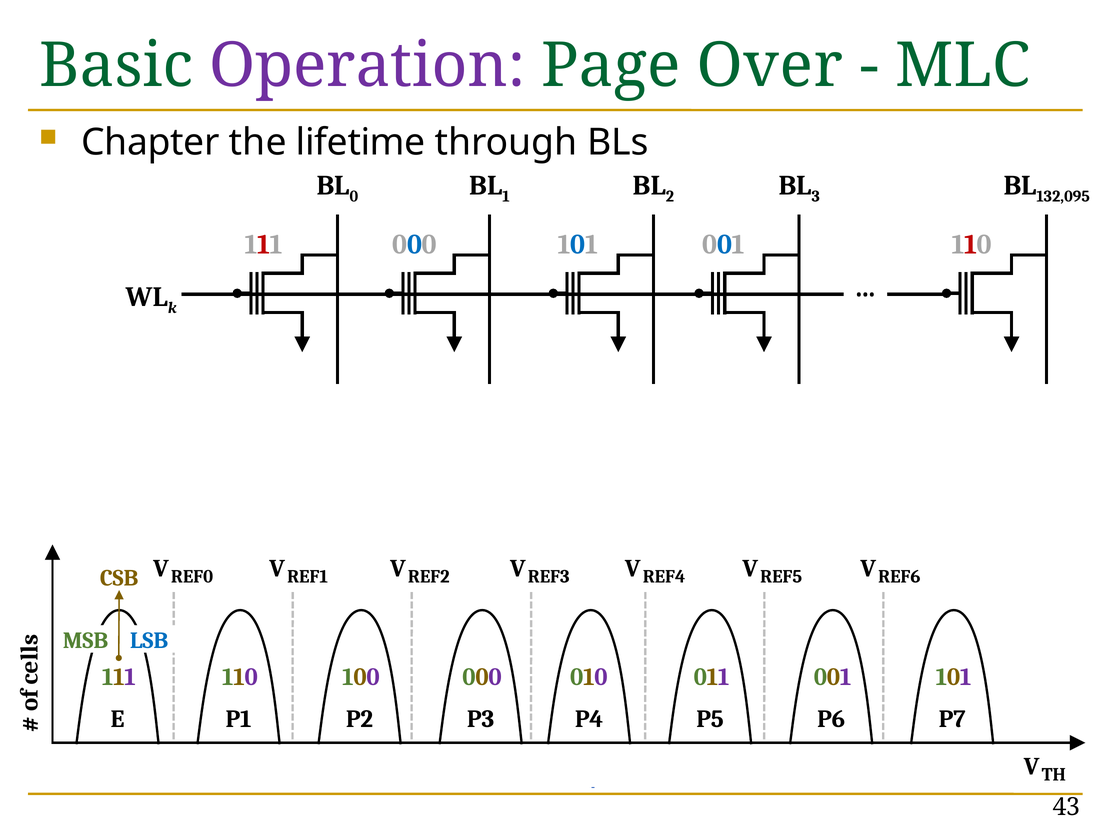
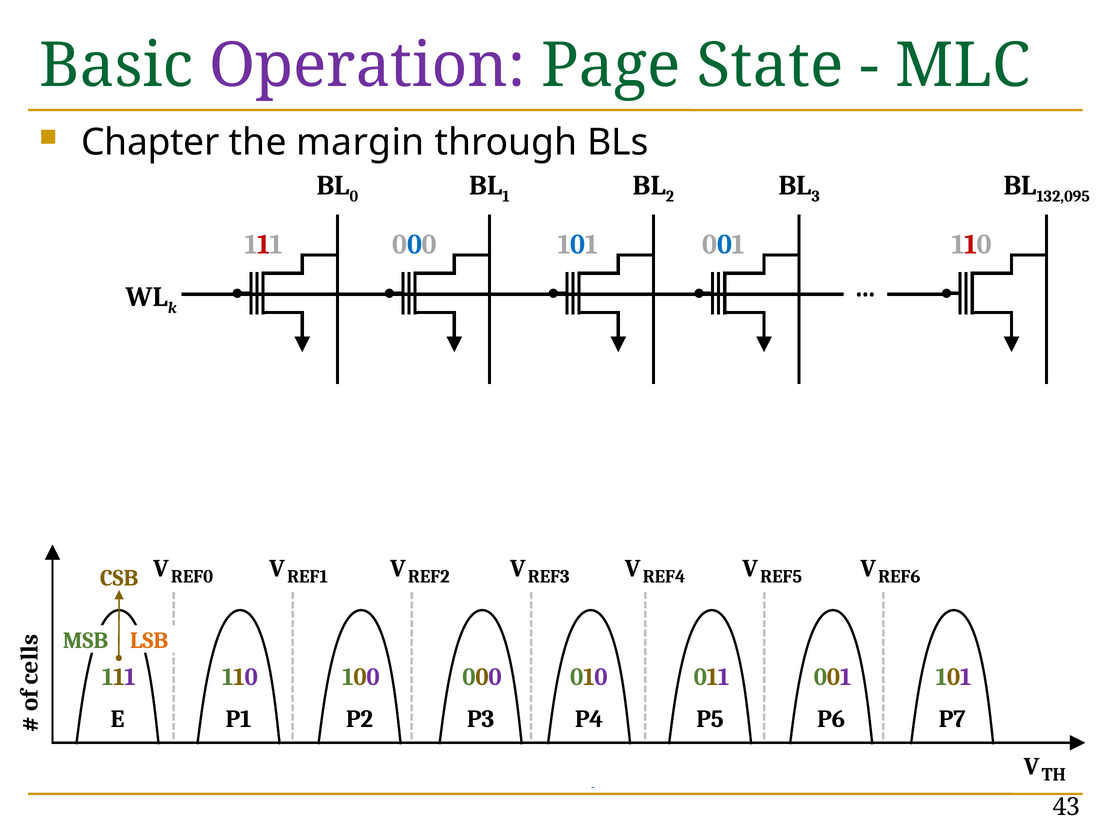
Over: Over -> State
lifetime: lifetime -> margin
LSB colour: blue -> orange
